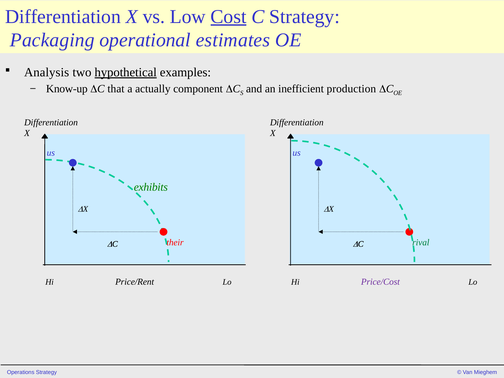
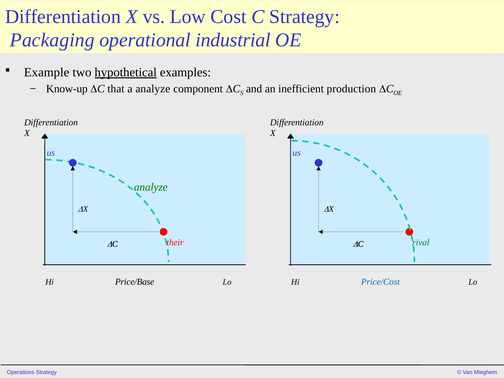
Cost underline: present -> none
estimates: estimates -> industrial
Analysis: Analysis -> Example
a actually: actually -> analyze
exhibits at (151, 187): exhibits -> analyze
Price/Rent: Price/Rent -> Price/Base
Price/Cost colour: purple -> blue
